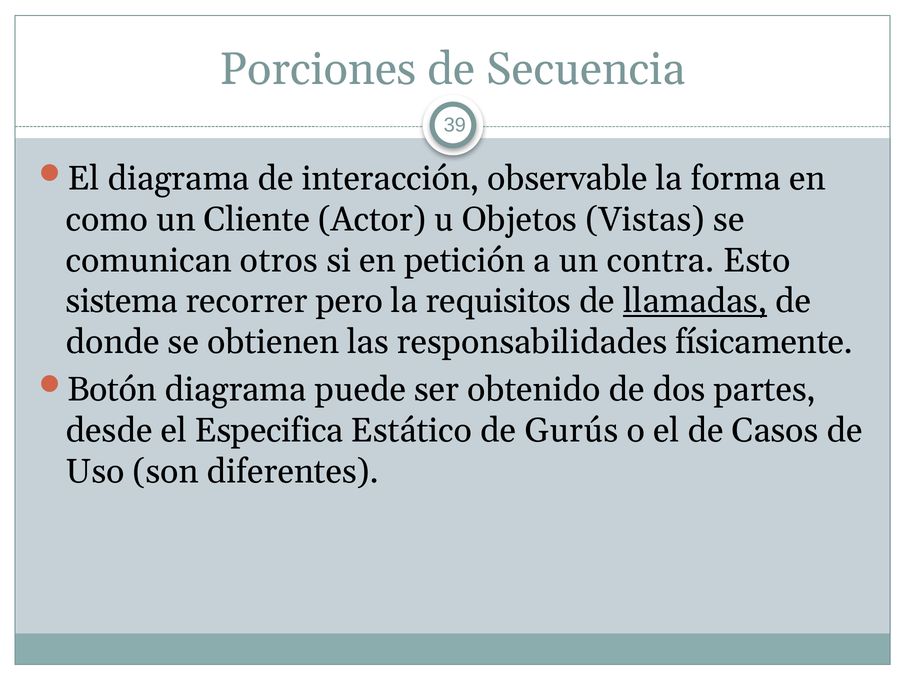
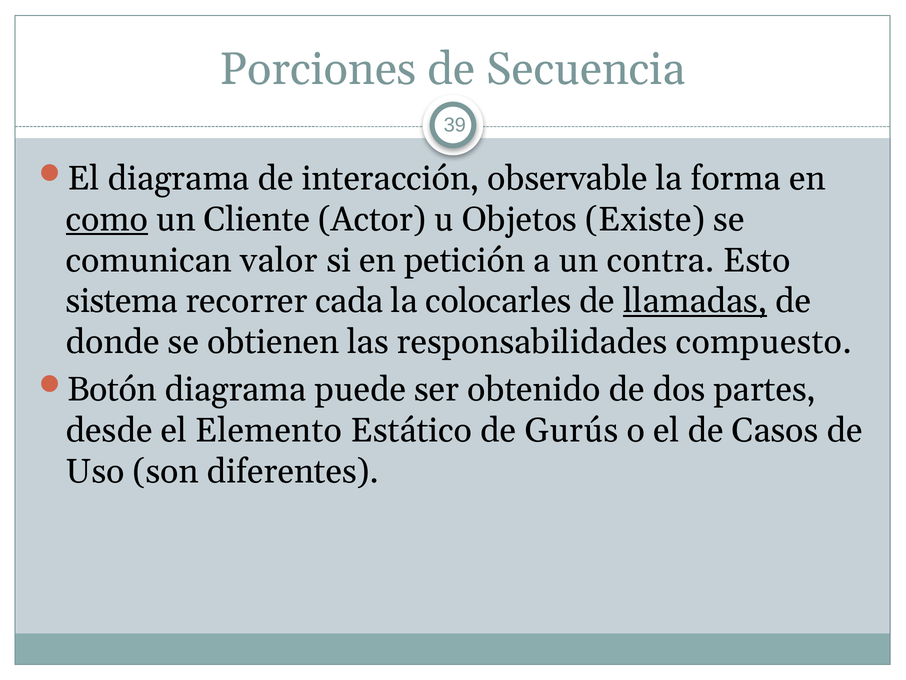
como underline: none -> present
Vistas: Vistas -> Existe
otros: otros -> valor
pero: pero -> cada
requisitos: requisitos -> colocarles
físicamente: físicamente -> compuesto
Especifica: Especifica -> Elemento
